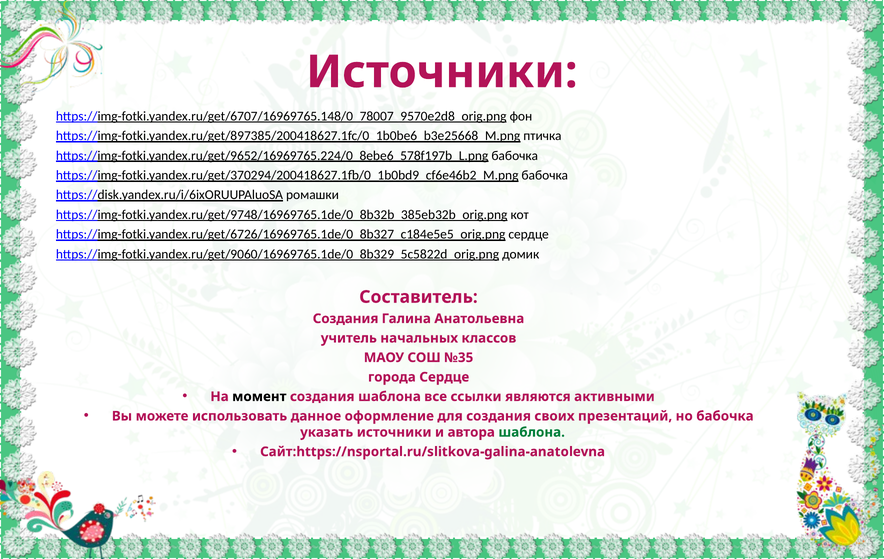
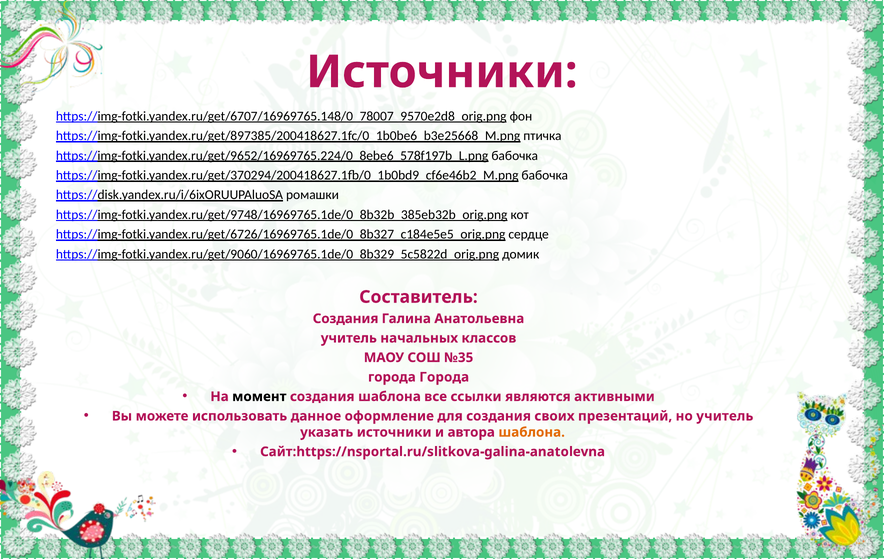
города Сердце: Сердце -> Города
но бабочка: бабочка -> учитель
шаблона at (532, 433) colour: green -> orange
